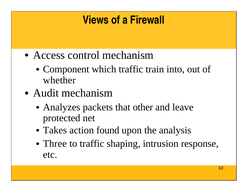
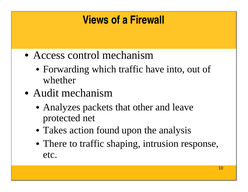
Component: Component -> Forwarding
train: train -> have
Three: Three -> There
